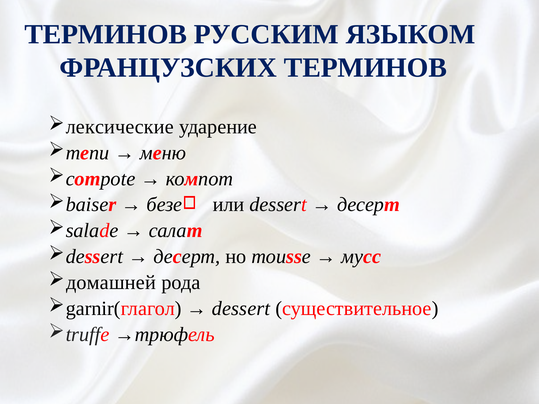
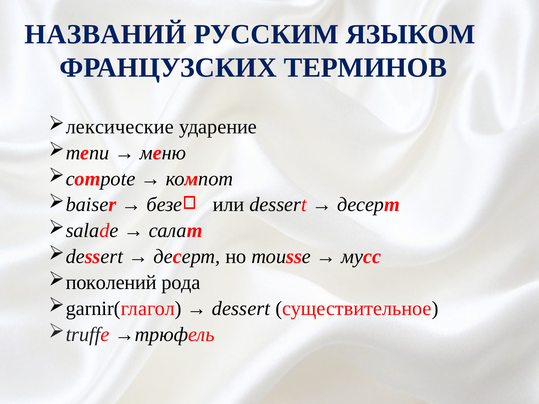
ТЕРМИНОВ at (106, 34): ТЕРМИНОВ -> НАЗВАНИЙ
домашней: домашней -> поколений
